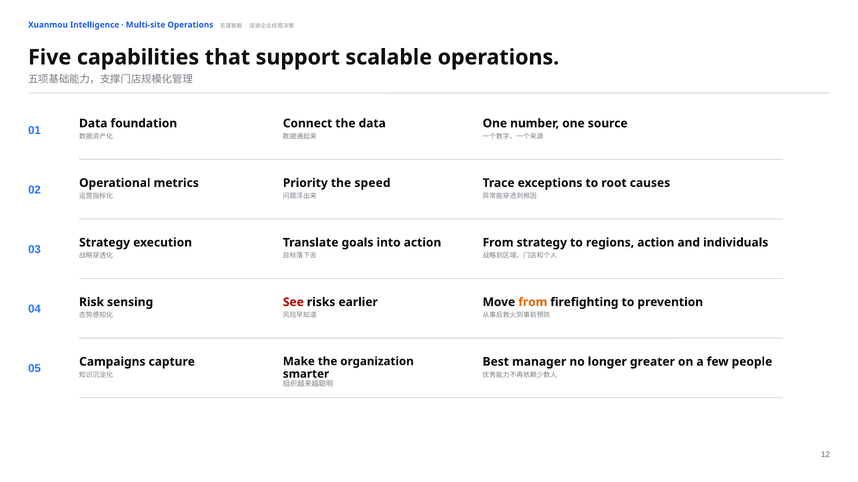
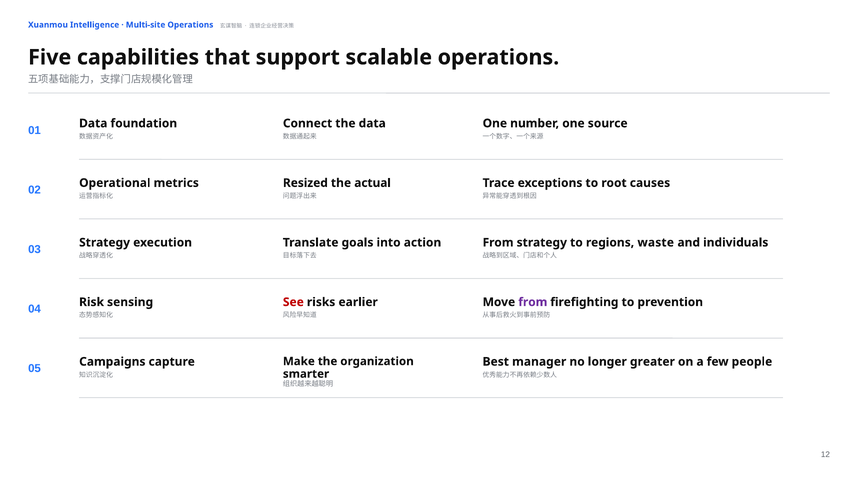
Priority: Priority -> Resized
speed: speed -> actual
regions action: action -> waste
from at (533, 302) colour: orange -> purple
